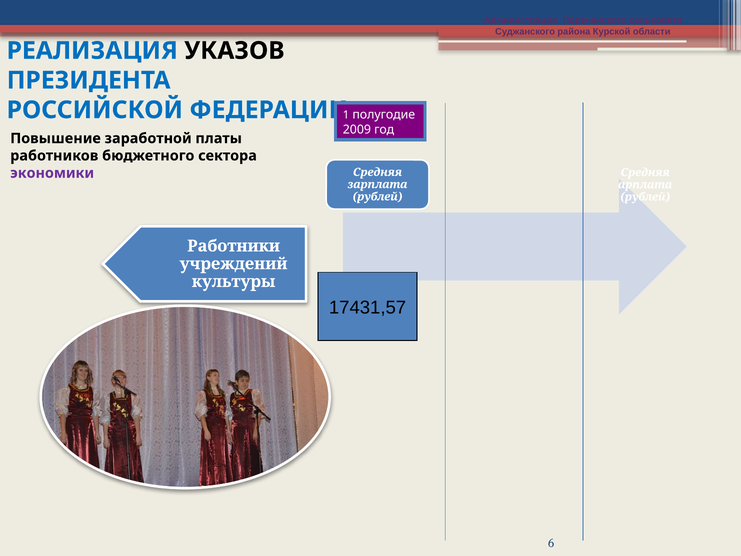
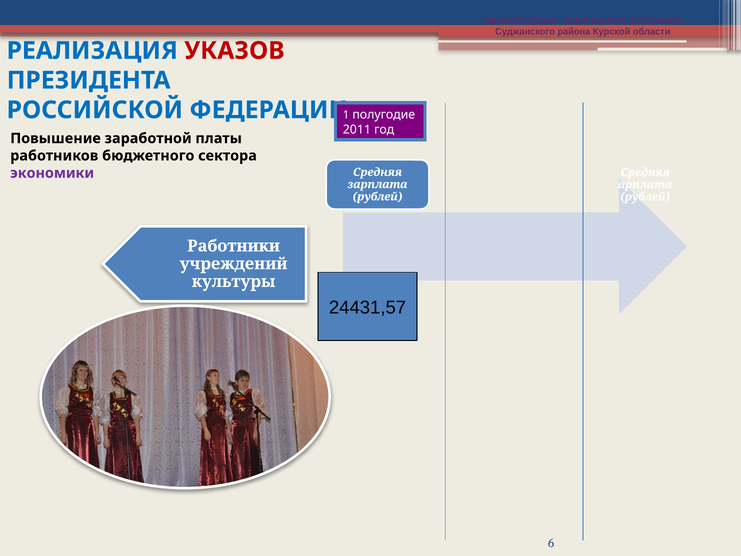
УКАЗОВ colour: black -> red
2009: 2009 -> 2011
17431,57: 17431,57 -> 24431,57
